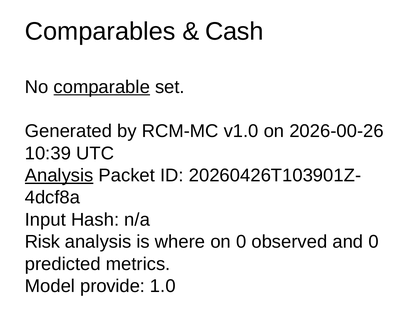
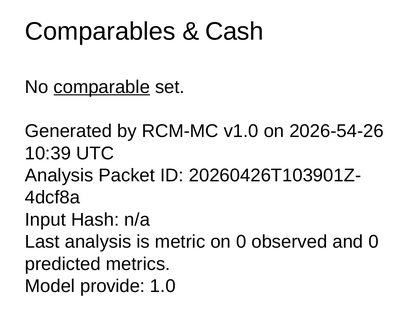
2026-00-26: 2026-00-26 -> 2026-54-26
Analysis at (59, 176) underline: present -> none
Risk: Risk -> Last
where: where -> metric
